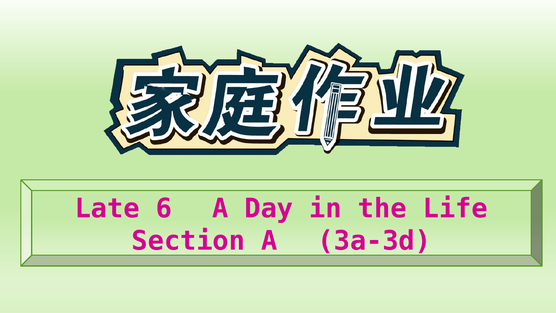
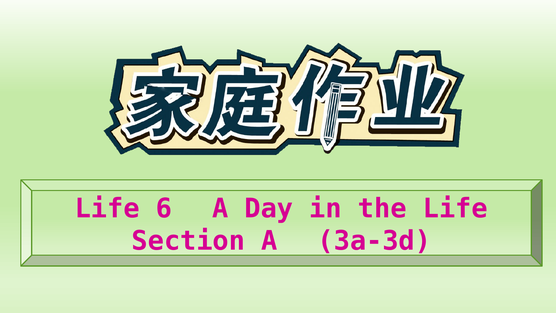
Late at (107, 208): Late -> Life
